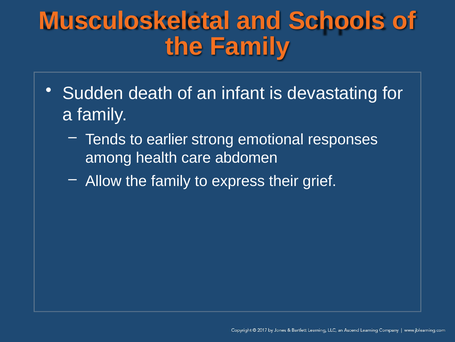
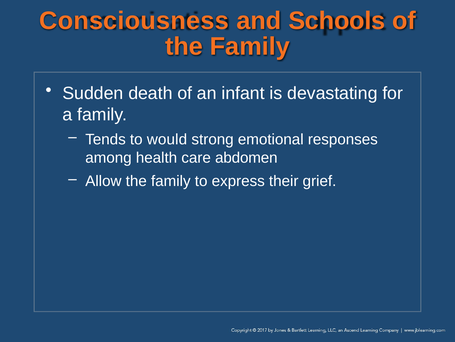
Musculoskeletal: Musculoskeletal -> Consciousness
earlier: earlier -> would
